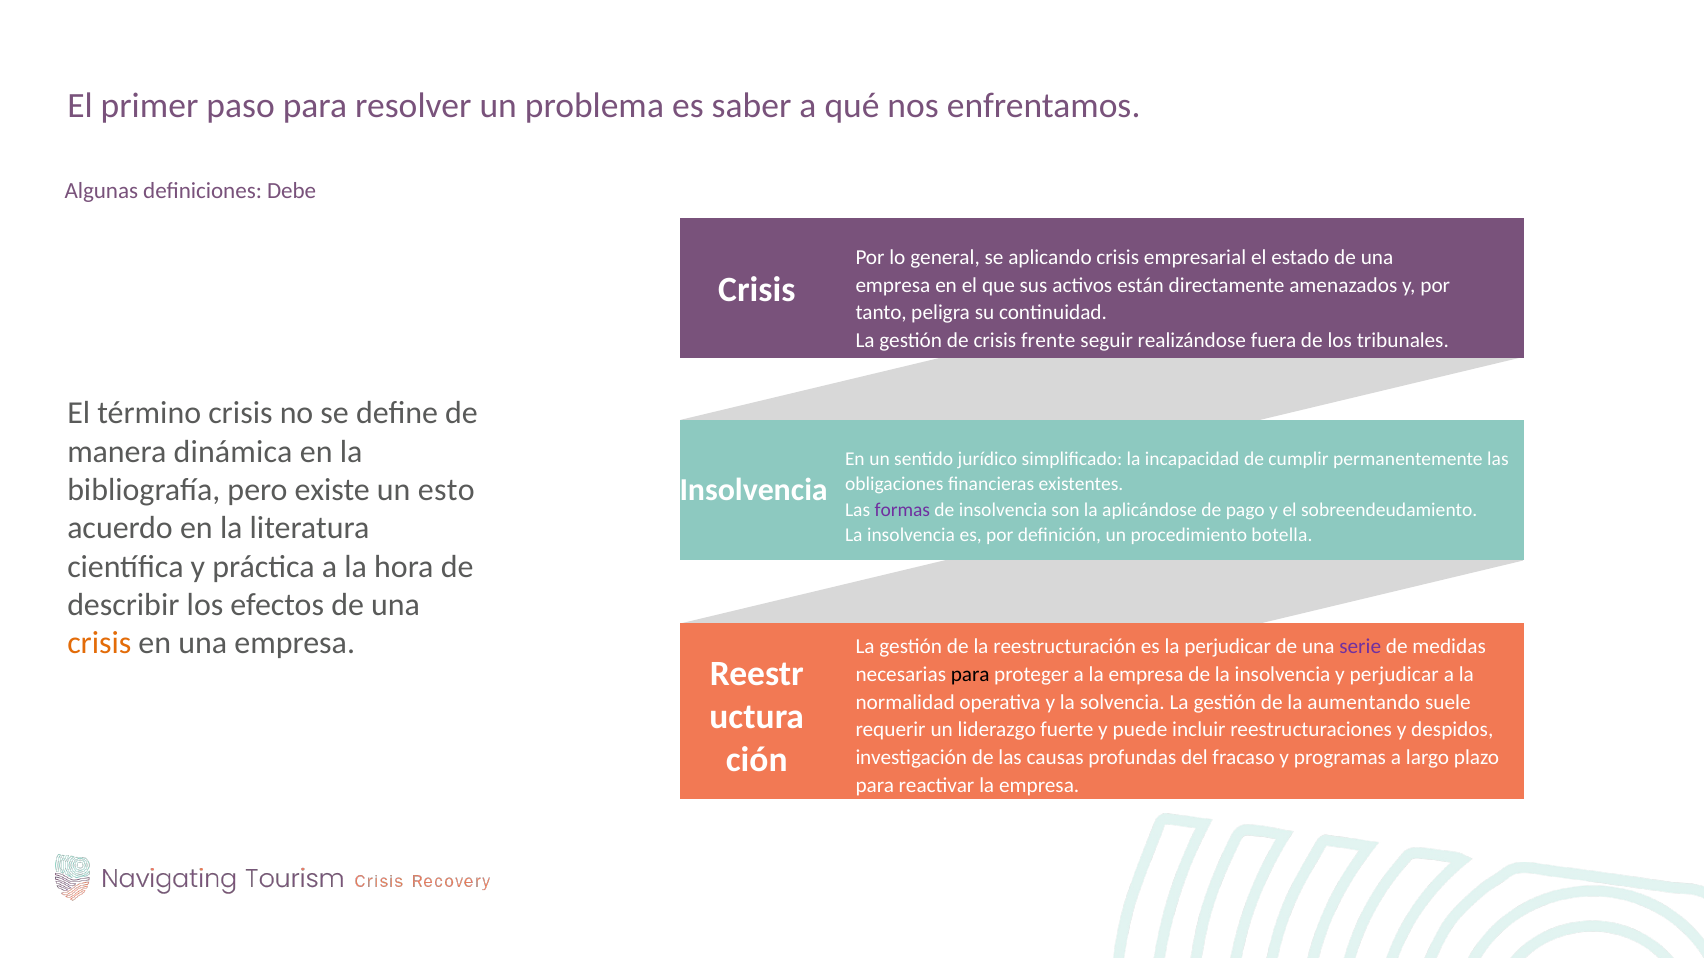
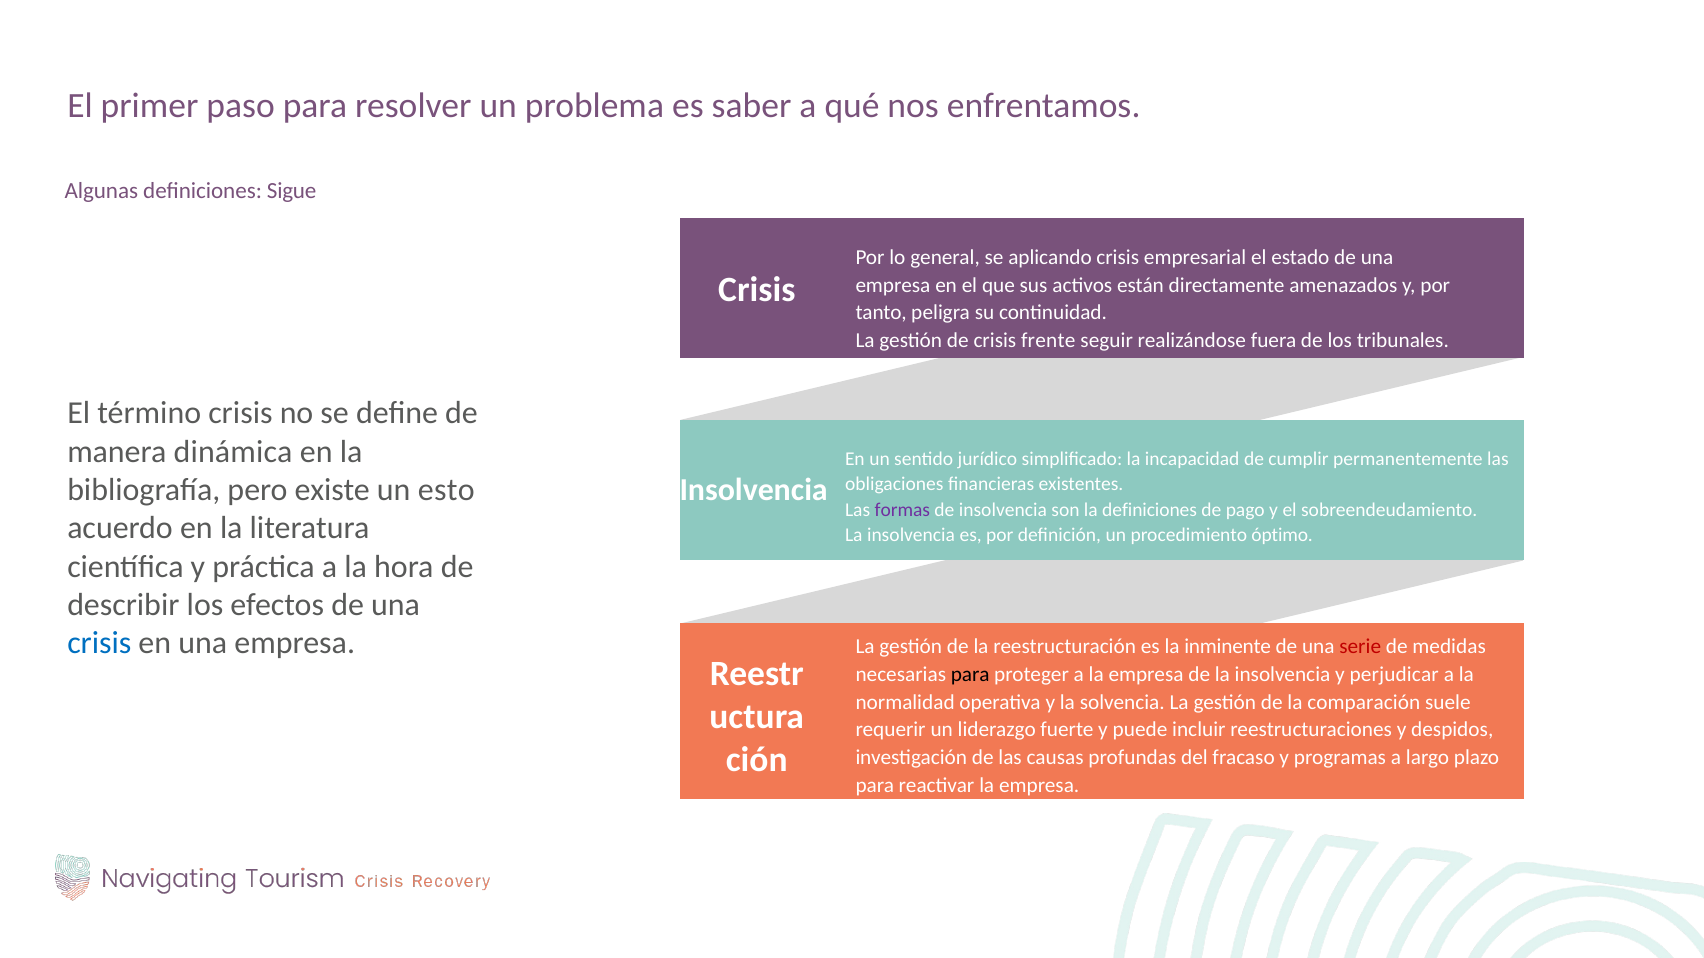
Debe: Debe -> Sigue
la aplicándose: aplicándose -> definiciones
botella: botella -> óptimo
crisis at (99, 643) colour: orange -> blue
la perjudicar: perjudicar -> inminente
serie colour: purple -> red
aumentando: aumentando -> comparación
